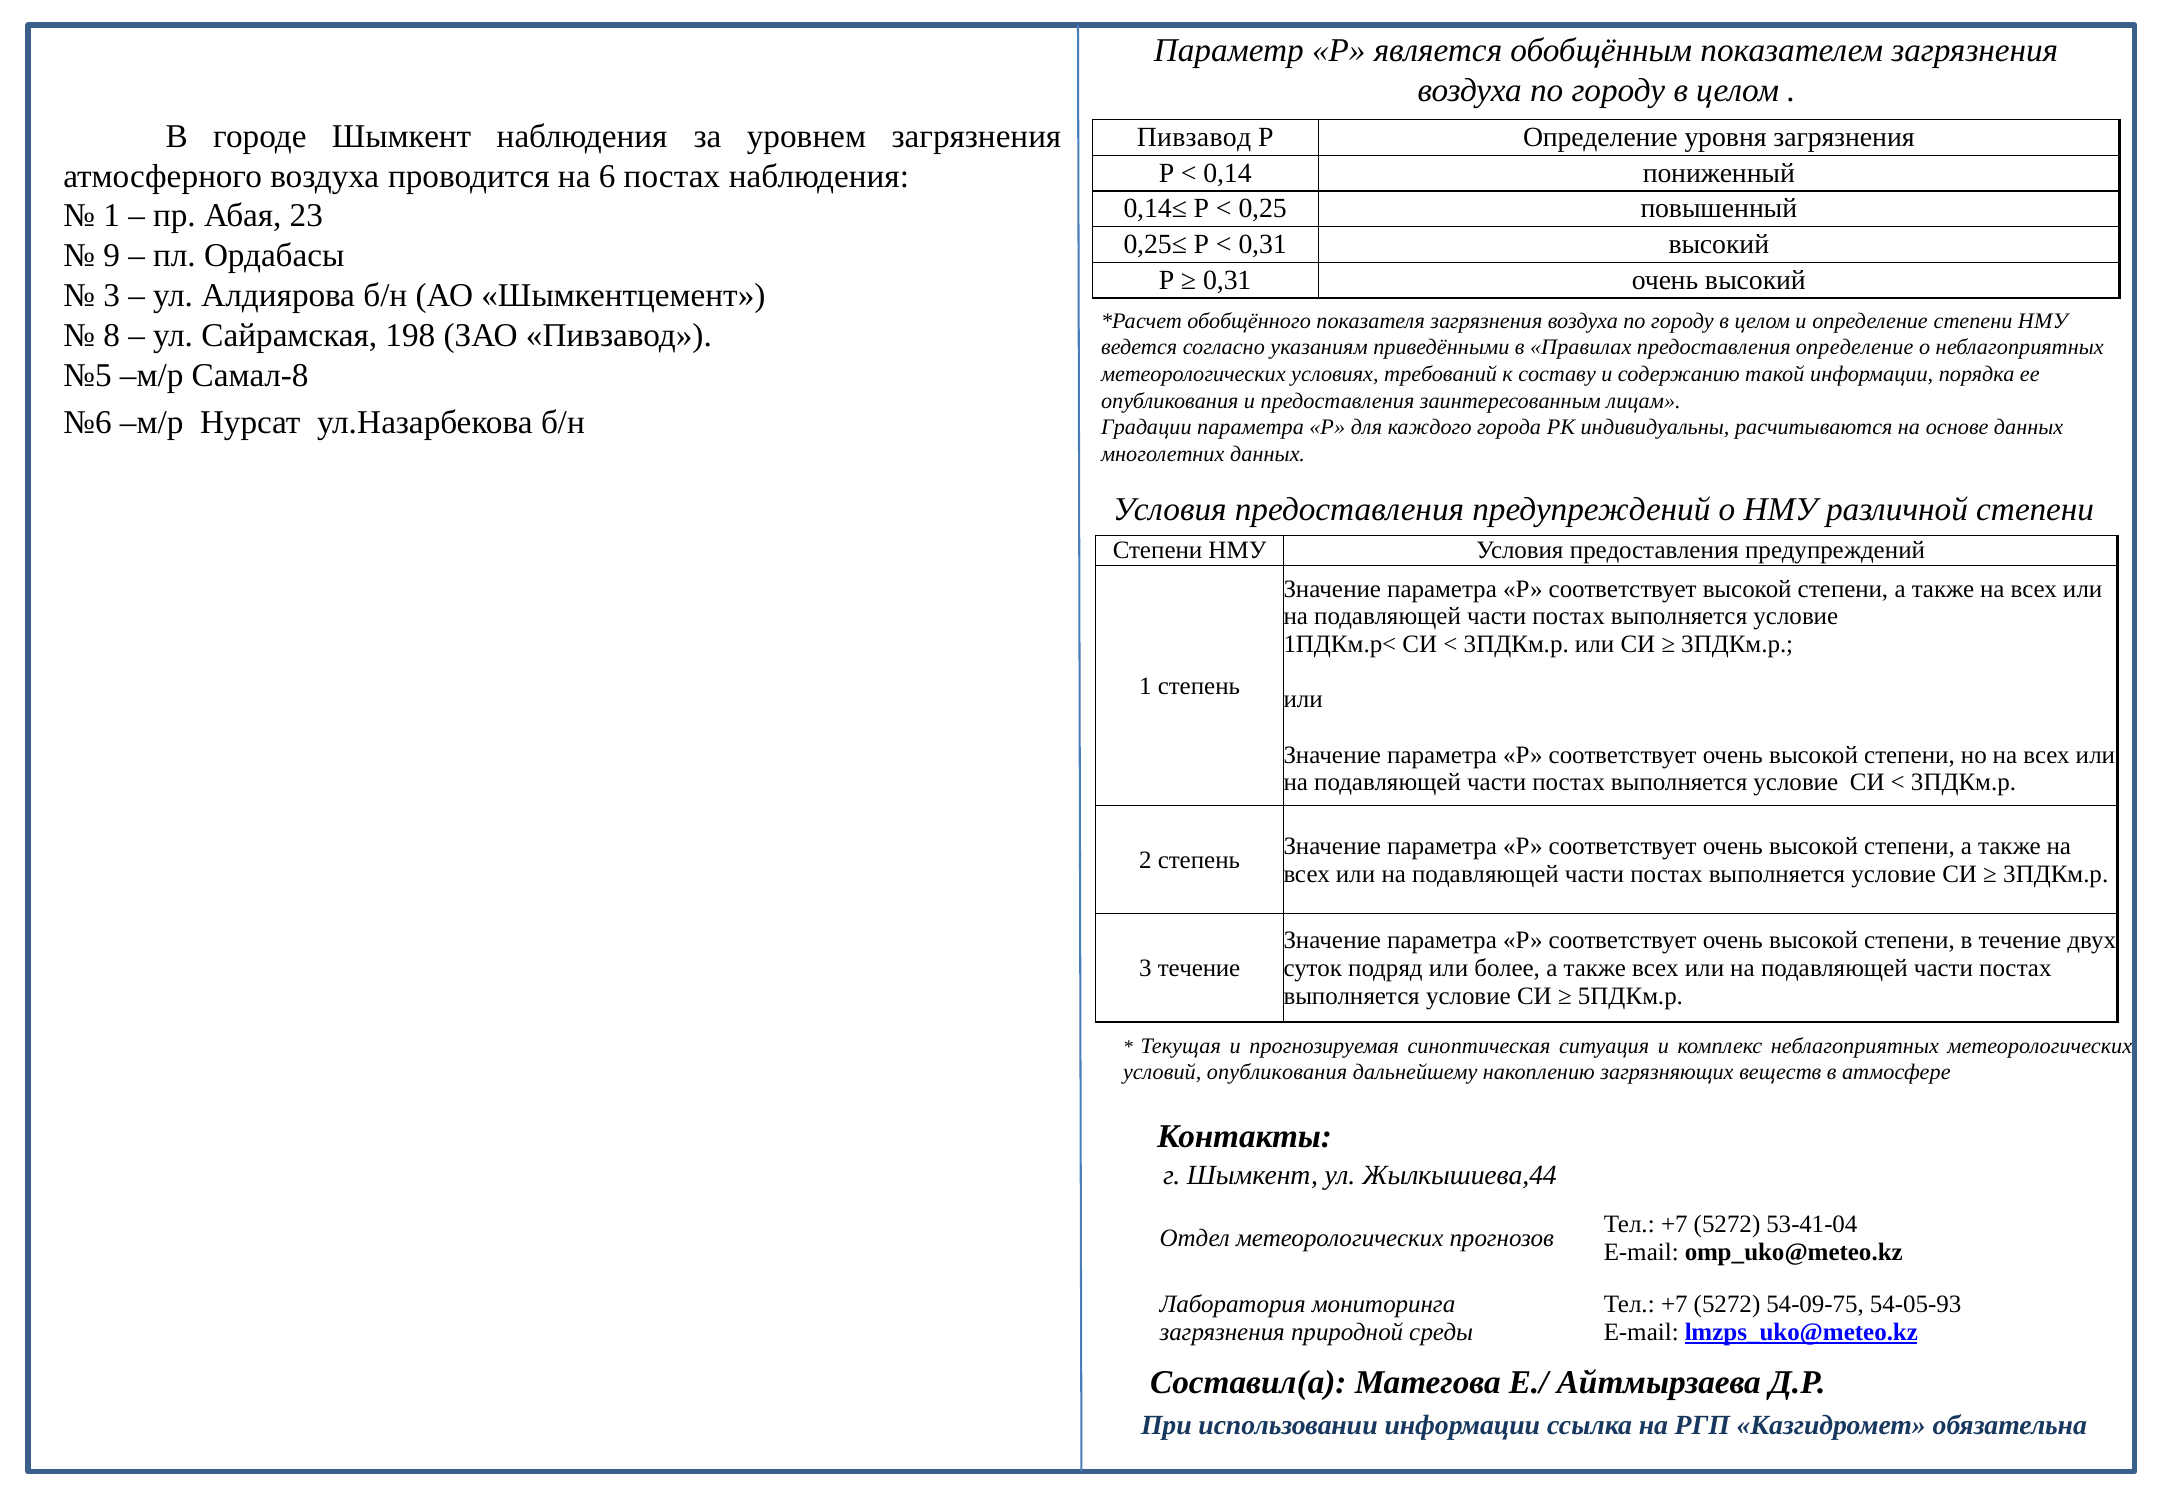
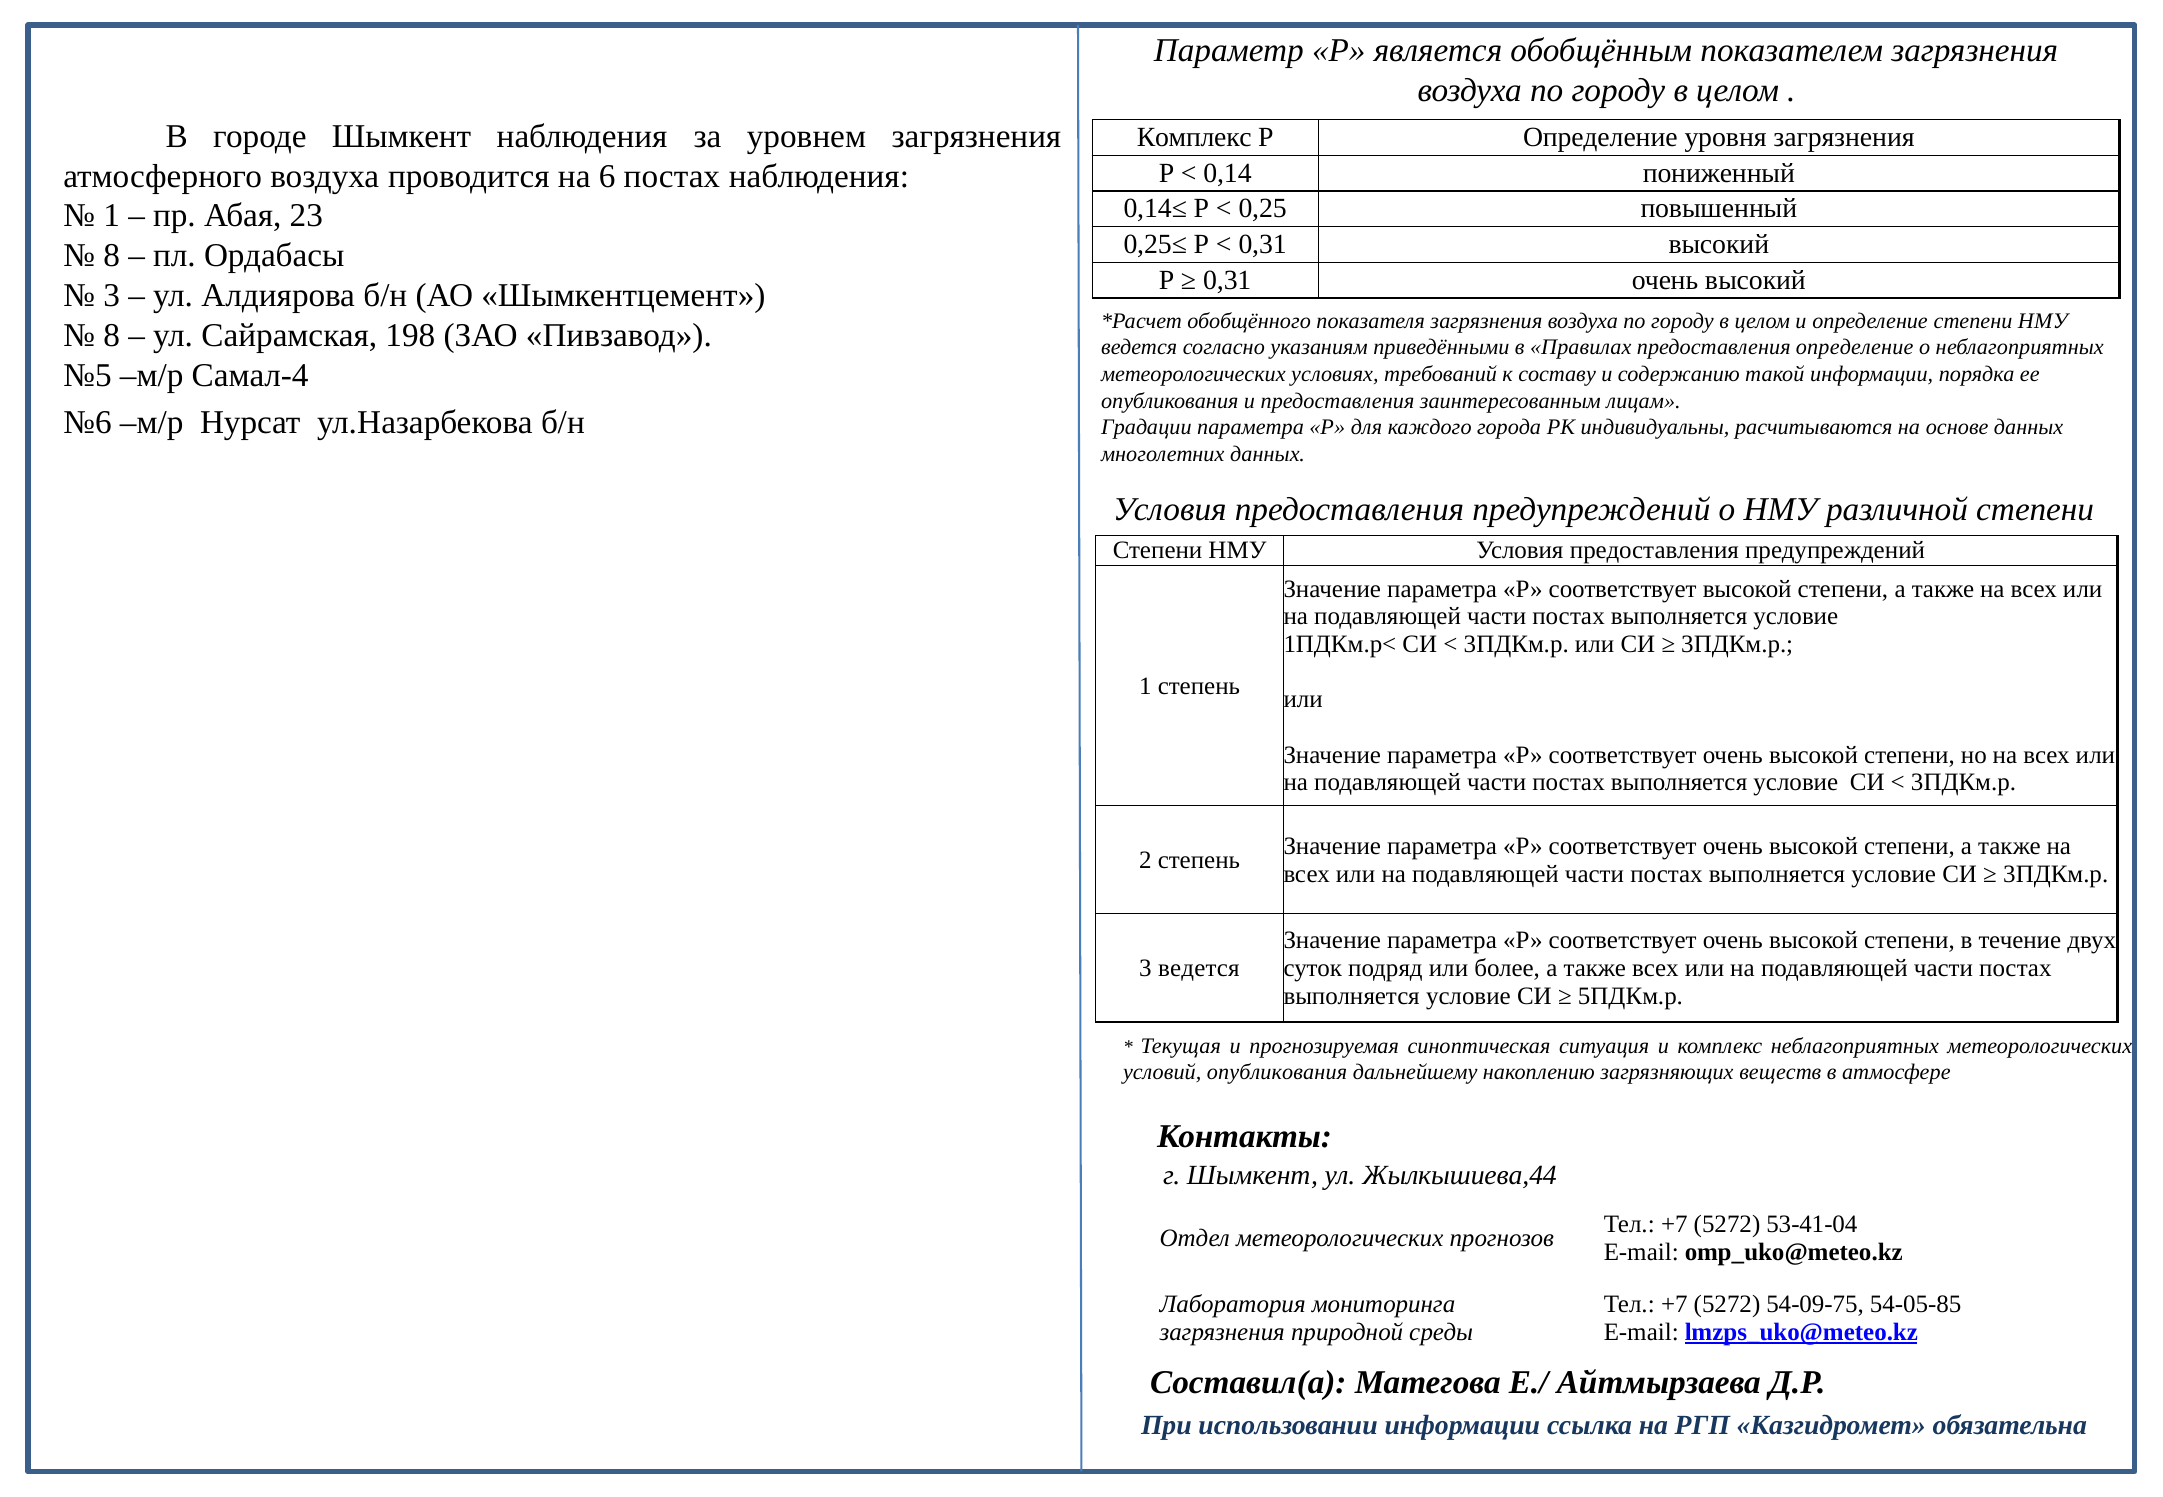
Пивзавод at (1194, 137): Пивзавод -> Комплекс
9 at (112, 256): 9 -> 8
Самал-8: Самал-8 -> Самал-4
3 течение: течение -> ведется
54-05-93: 54-05-93 -> 54-05-85
